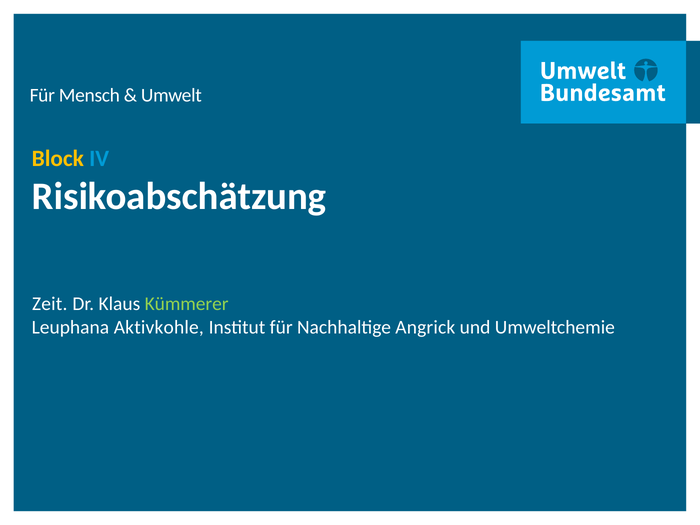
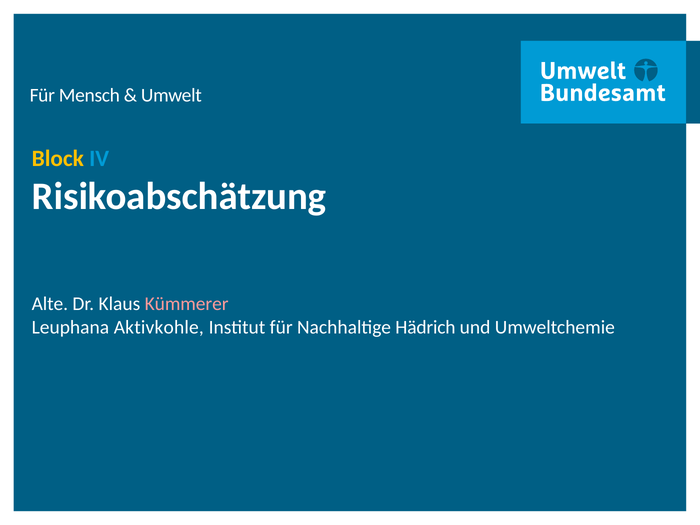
Zeit: Zeit -> Alte
Kümmerer colour: light green -> pink
Angrick: Angrick -> Hädrich
